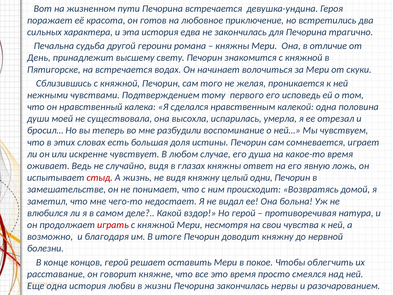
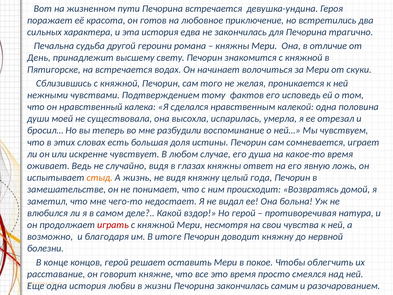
первого: первого -> фактов
стыд colour: red -> orange
одни: одни -> года
нервы: нервы -> самим
